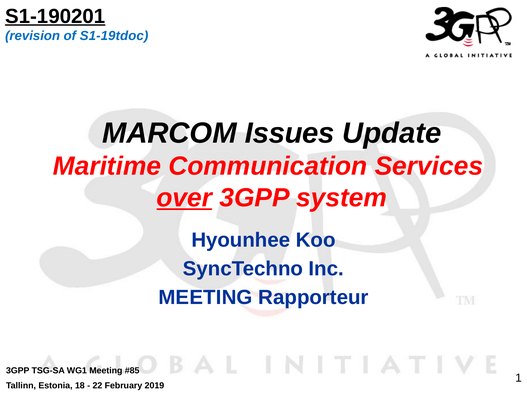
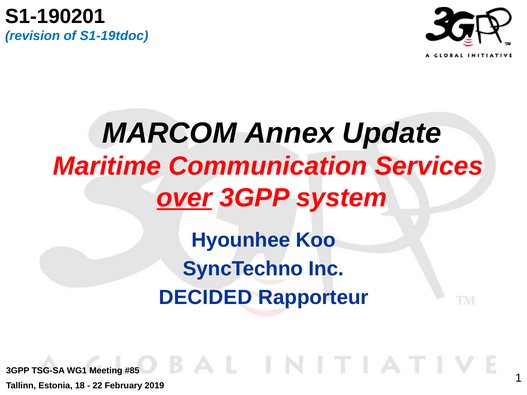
S1-190201 underline: present -> none
Issues: Issues -> Annex
MEETING at (205, 298): MEETING -> DECIDED
